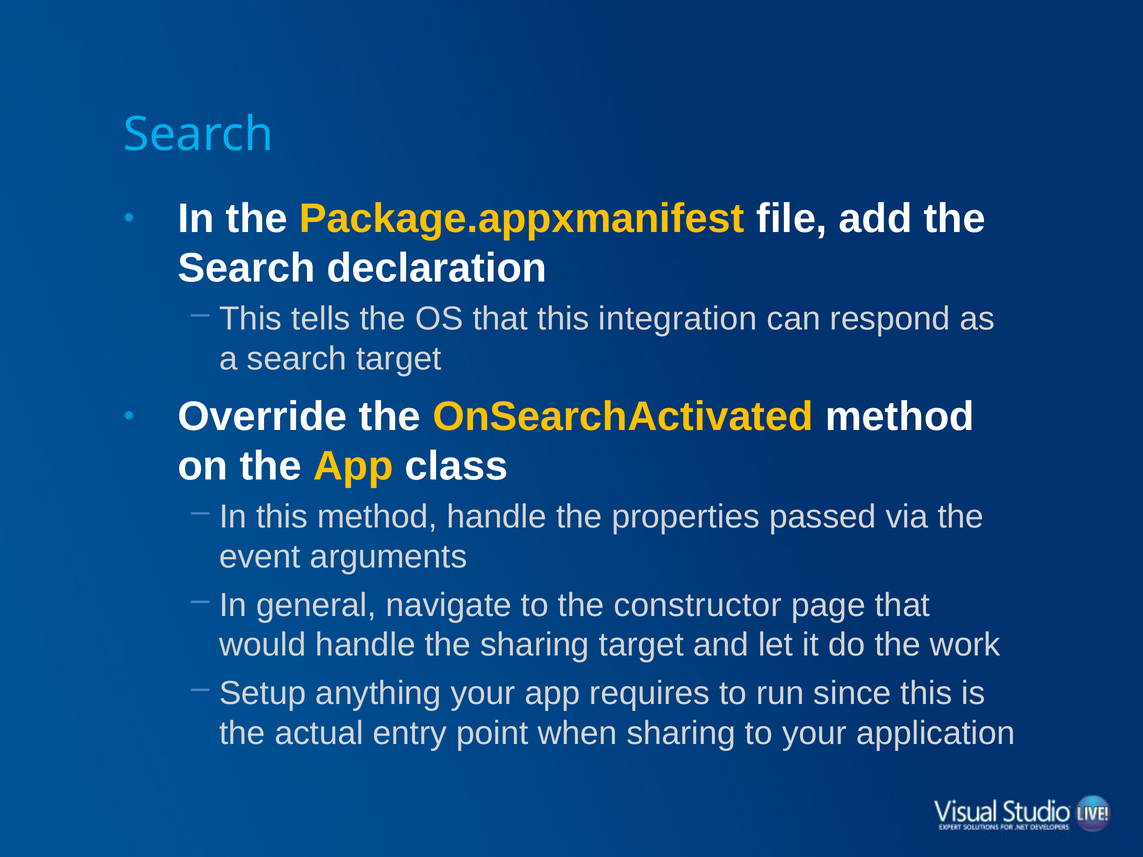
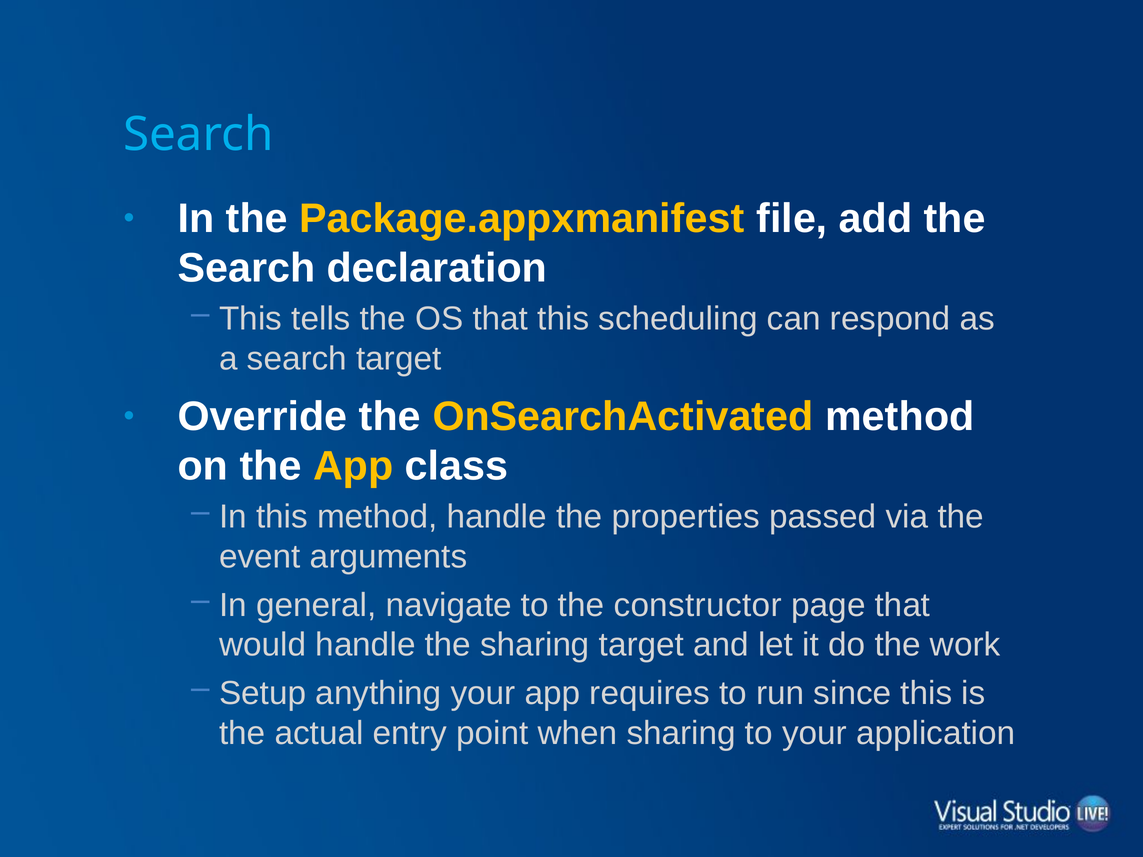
integration: integration -> scheduling
